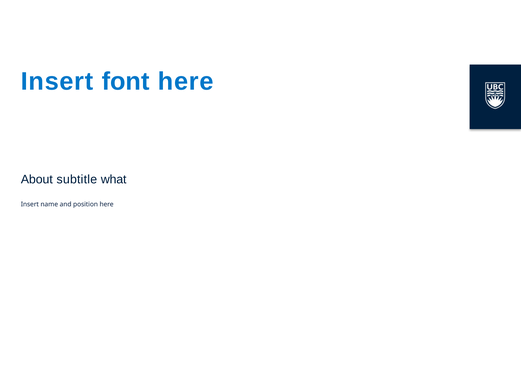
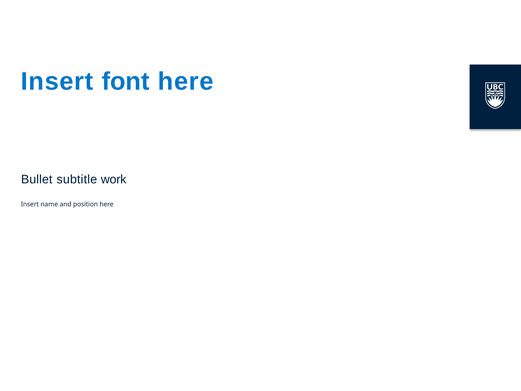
About: About -> Bullet
what: what -> work
